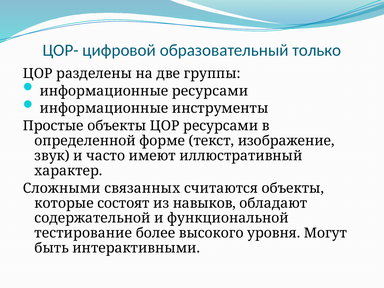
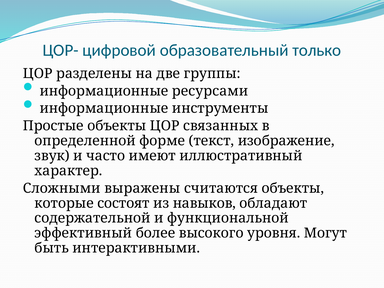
ЦОР ресурсами: ресурсами -> связанных
связанных: связанных -> выражены
тестирование: тестирование -> эффективный
